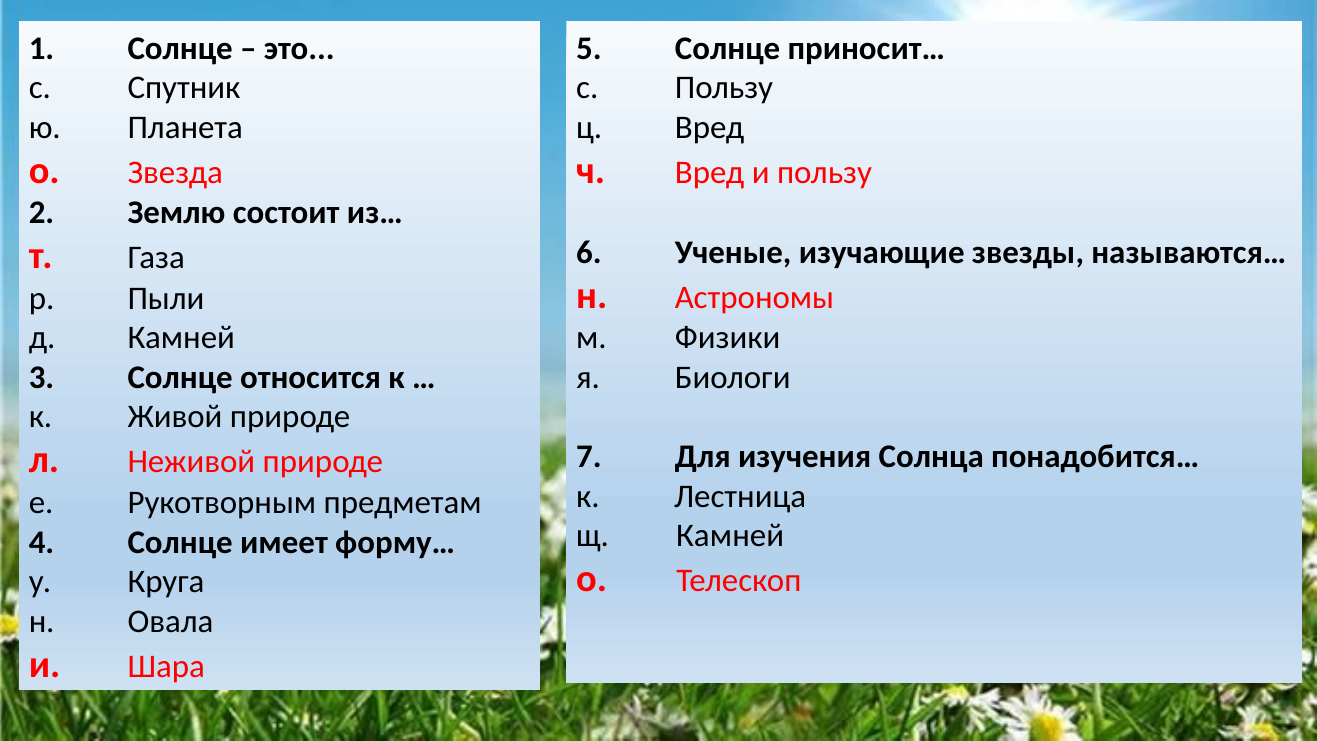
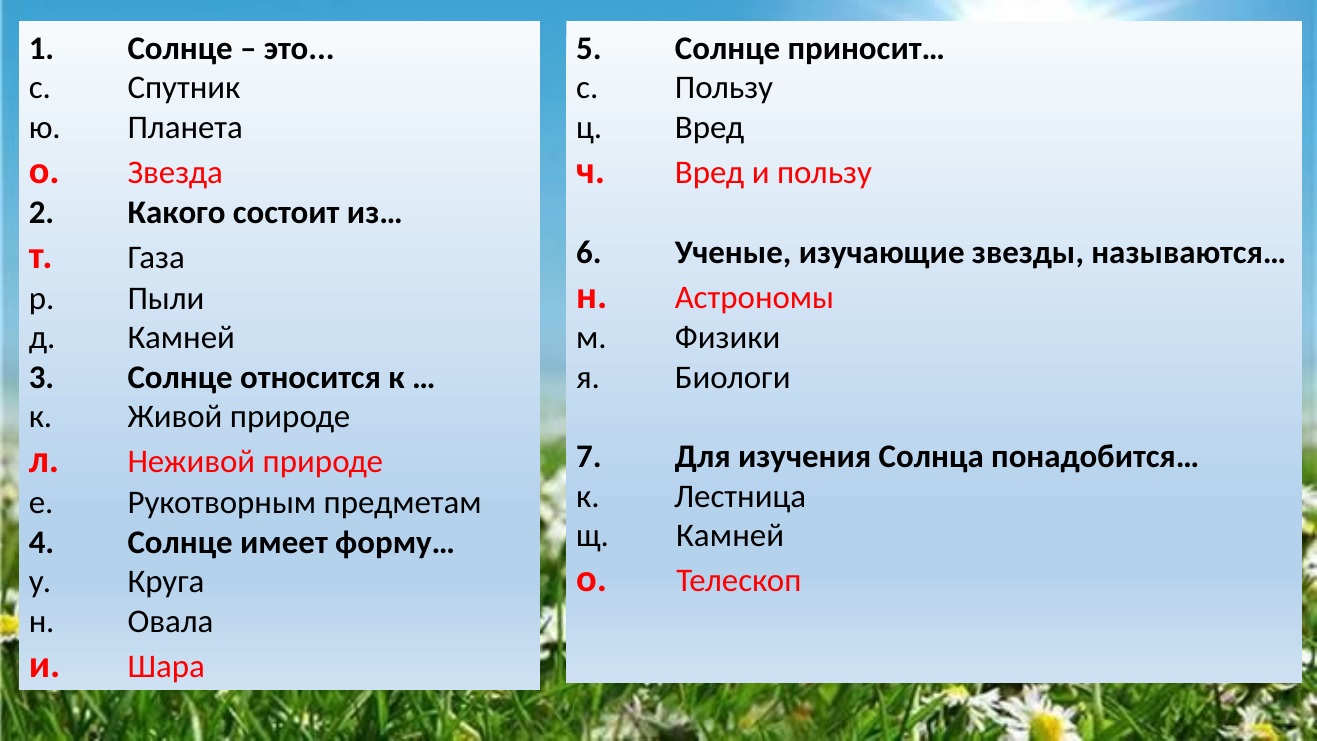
Землю: Землю -> Какого
